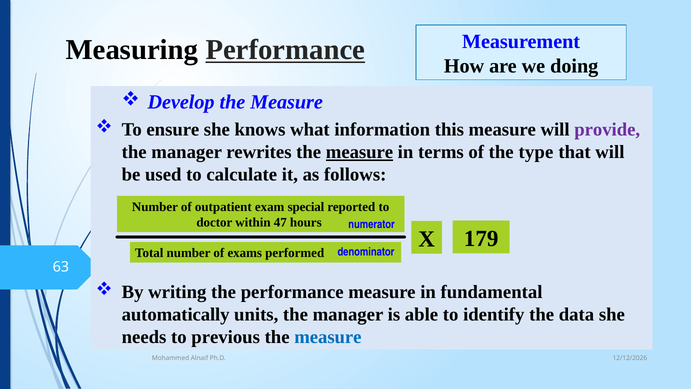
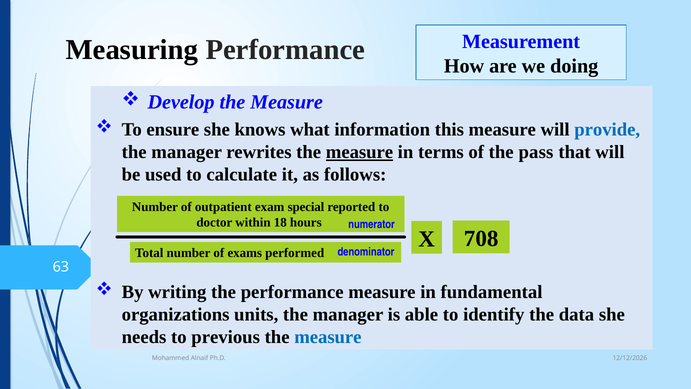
Performance at (285, 50) underline: present -> none
provide colour: purple -> blue
type: type -> pass
47: 47 -> 18
179: 179 -> 708
automatically: automatically -> organizations
